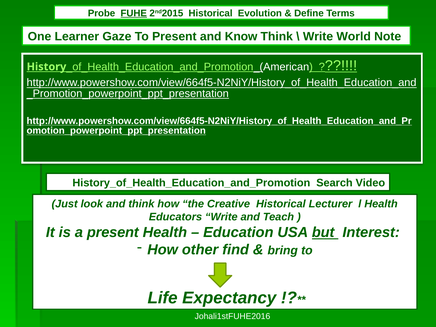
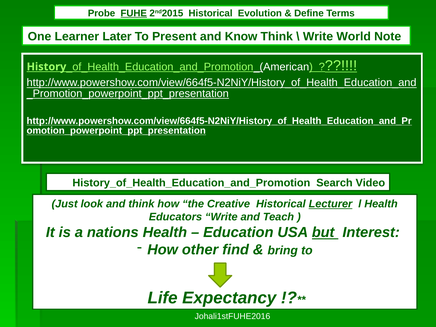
Gaze: Gaze -> Later
Lecturer underline: none -> present
a present: present -> nations
